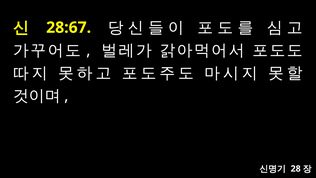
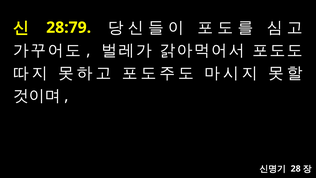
28:67: 28:67 -> 28:79
